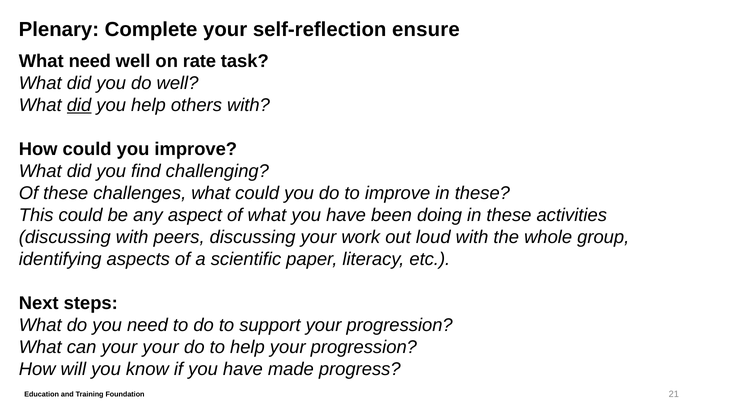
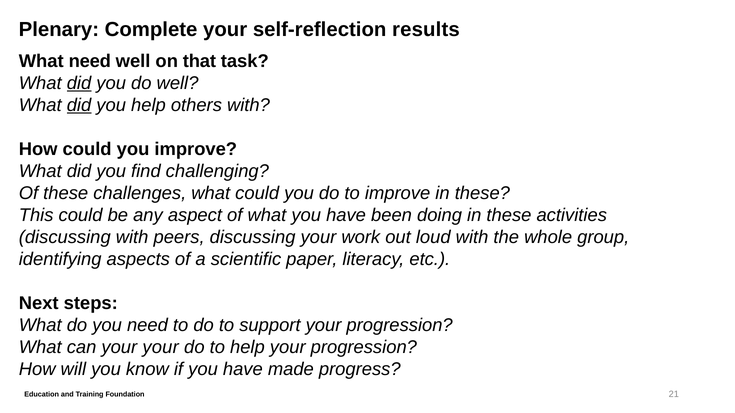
ensure: ensure -> results
rate: rate -> that
did at (79, 83) underline: none -> present
